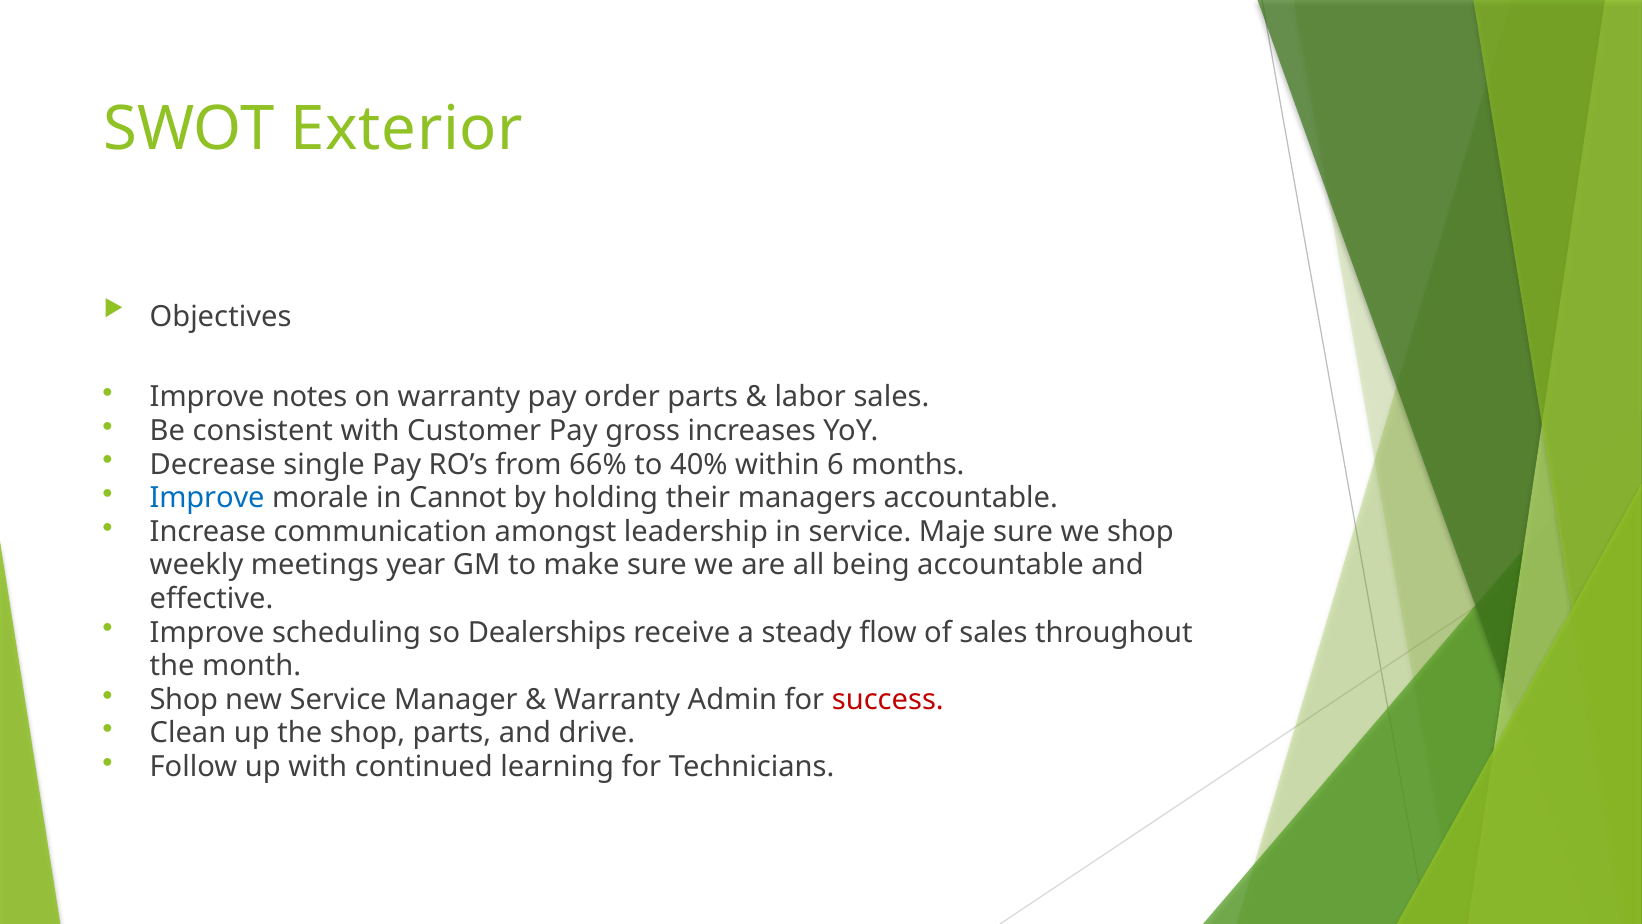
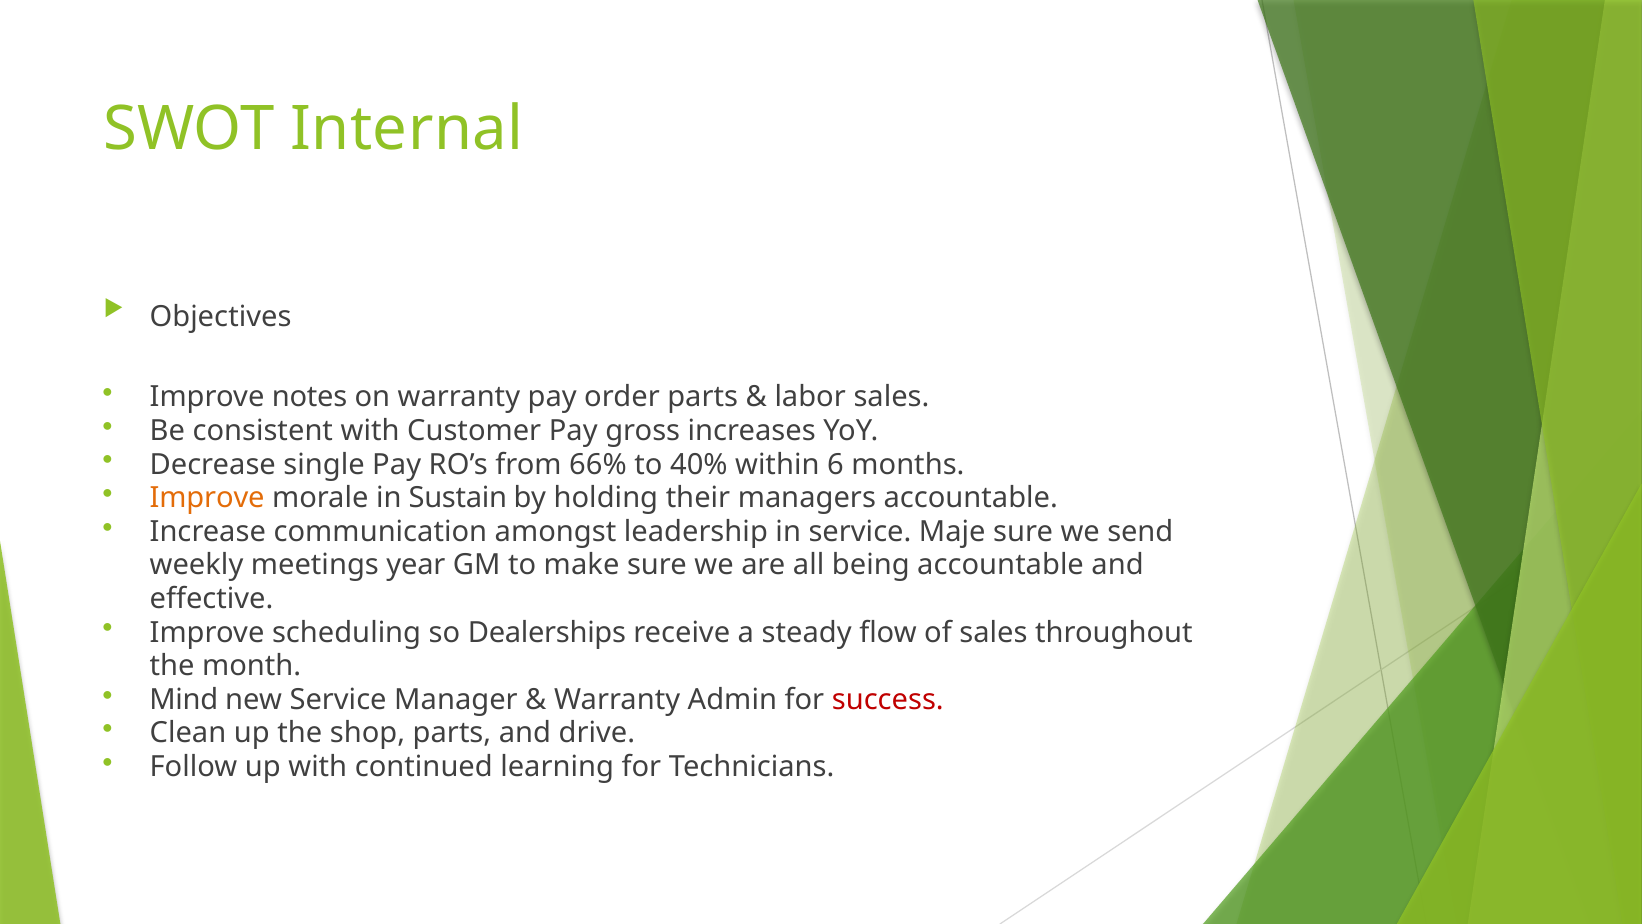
Exterior: Exterior -> Internal
Improve at (207, 498) colour: blue -> orange
Cannot: Cannot -> Sustain
we shop: shop -> send
Shop at (184, 699): Shop -> Mind
